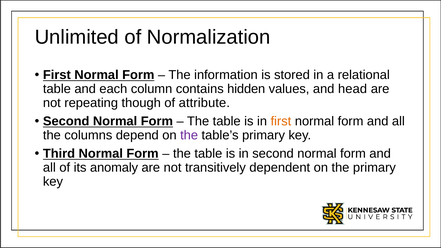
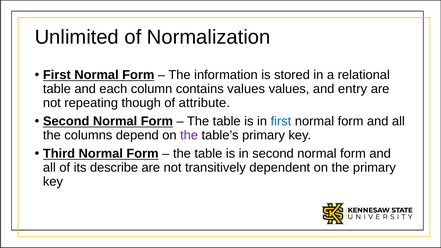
contains hidden: hidden -> values
head: head -> entry
first at (281, 121) colour: orange -> blue
anomaly: anomaly -> describe
